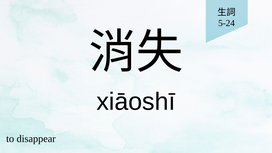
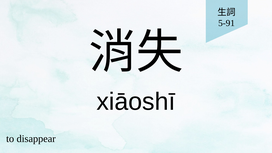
5-24: 5-24 -> 5-91
